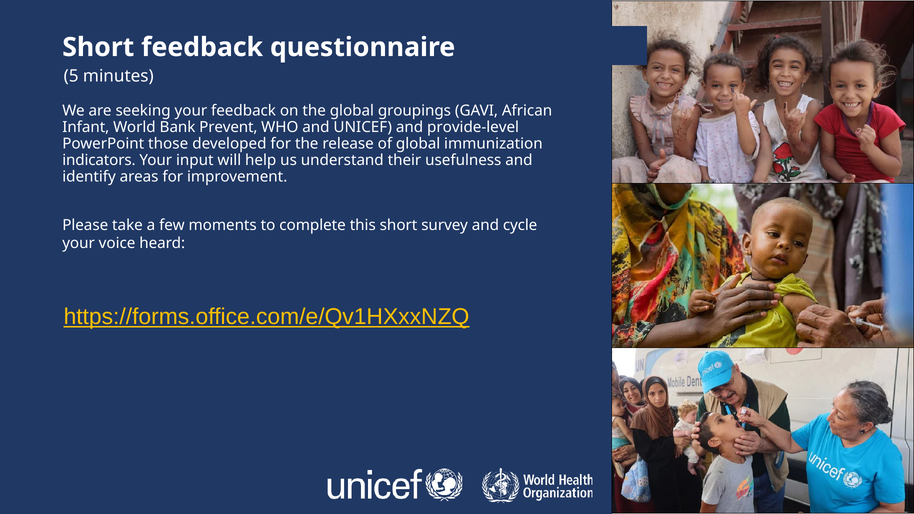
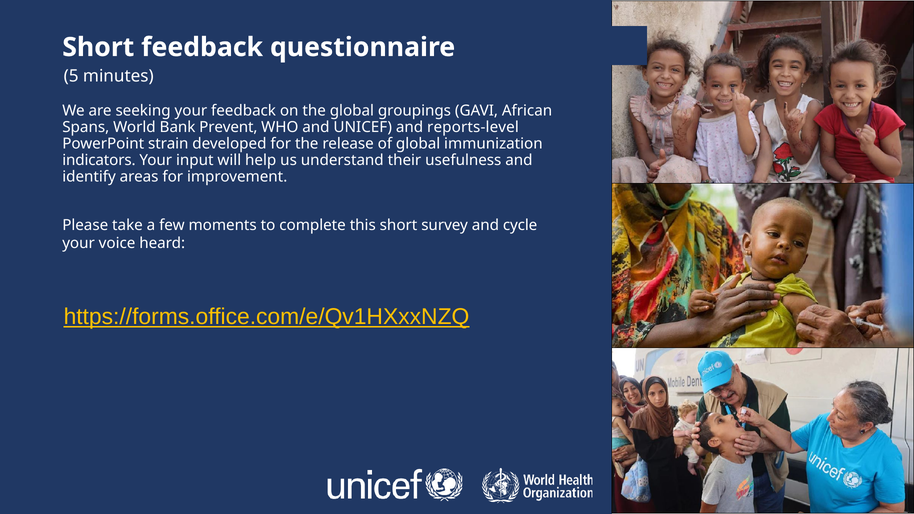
Infant: Infant -> Spans
provide-level: provide-level -> reports-level
those: those -> strain
